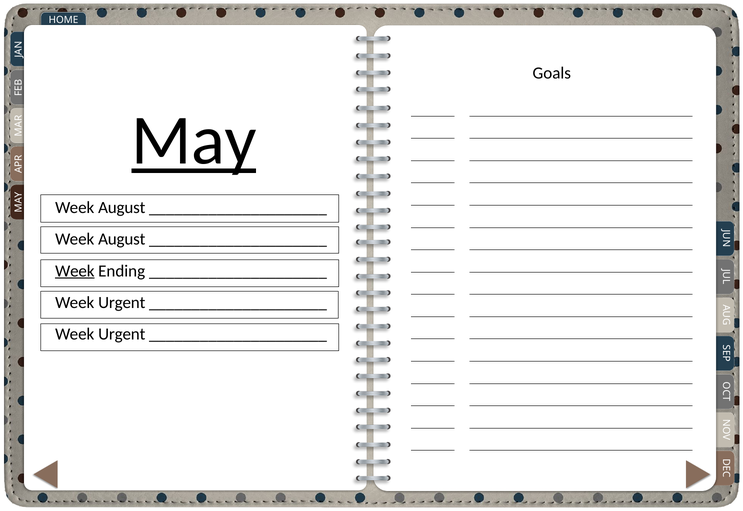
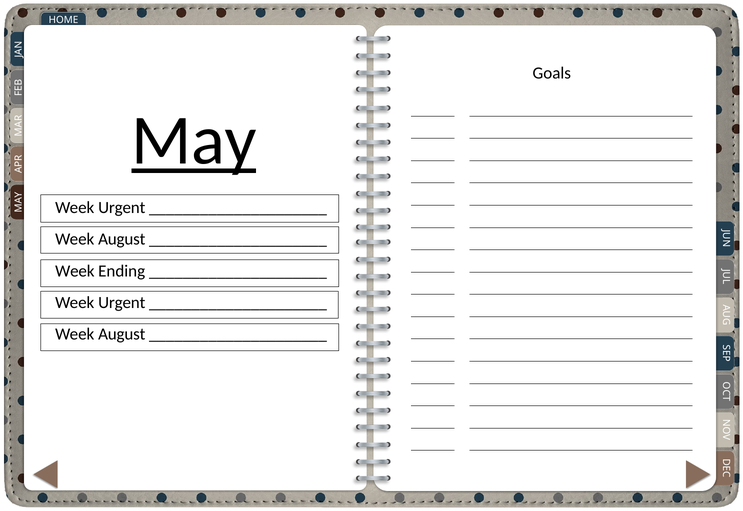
August at (122, 207): August -> Urgent
Week at (75, 271) underline: present -> none
Urgent at (122, 334): Urgent -> August
